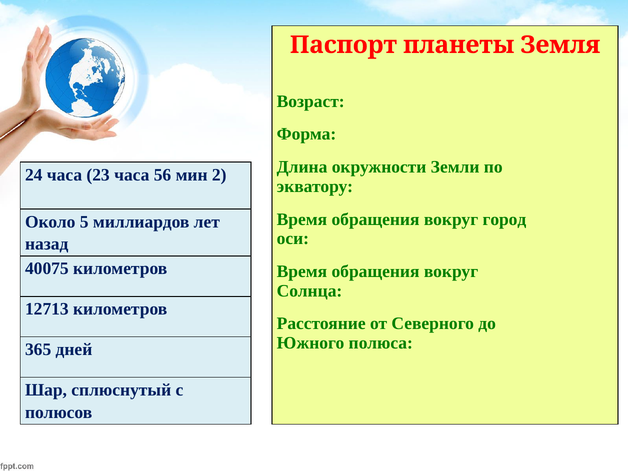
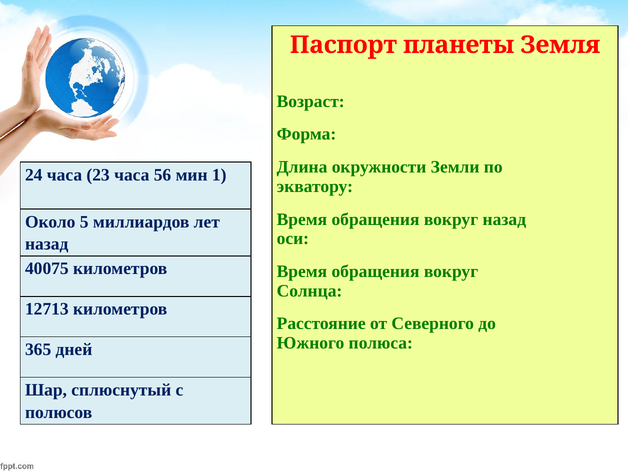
2: 2 -> 1
вокруг город: город -> назад
